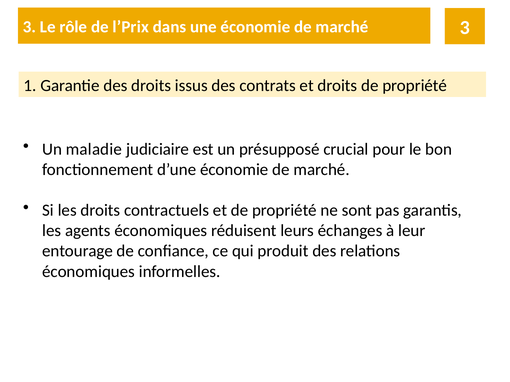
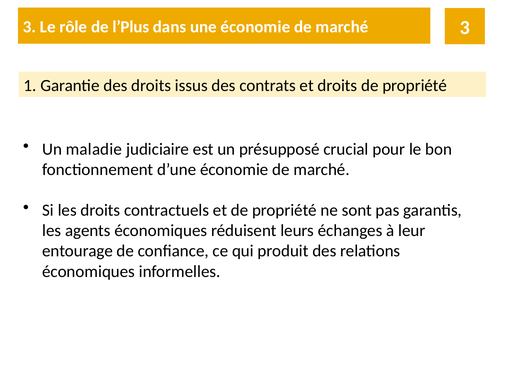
l’Prix: l’Prix -> l’Plus
